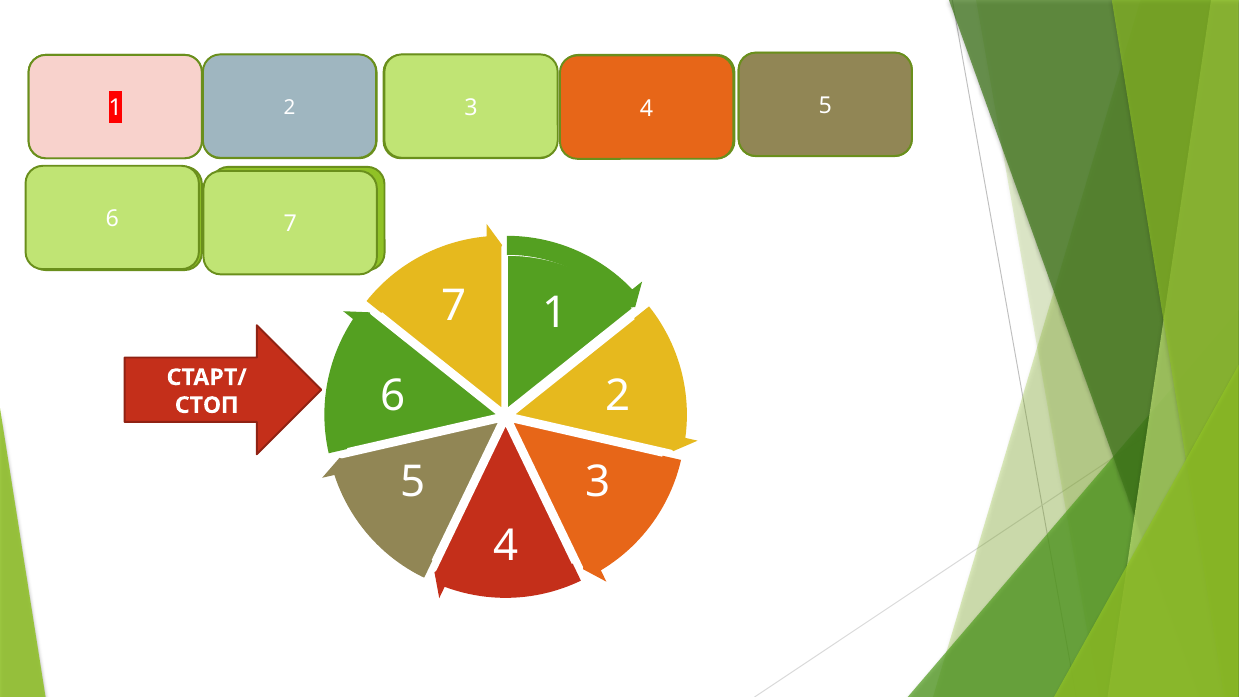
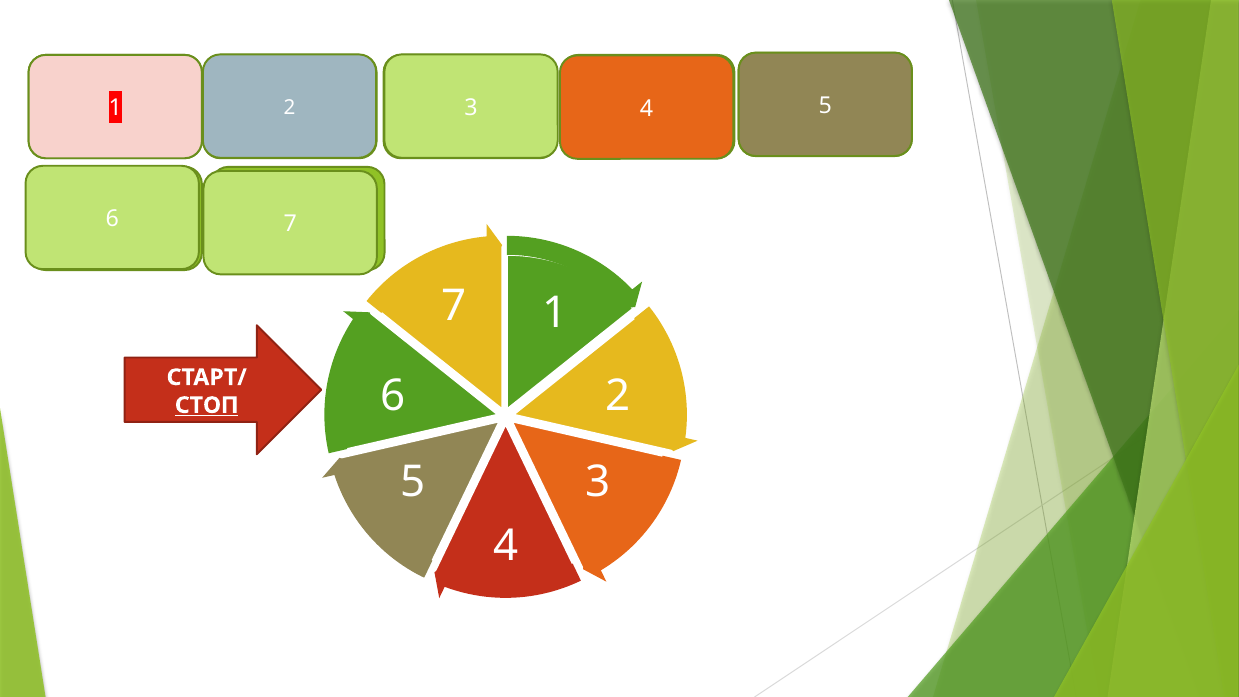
СТОП underline: none -> present
